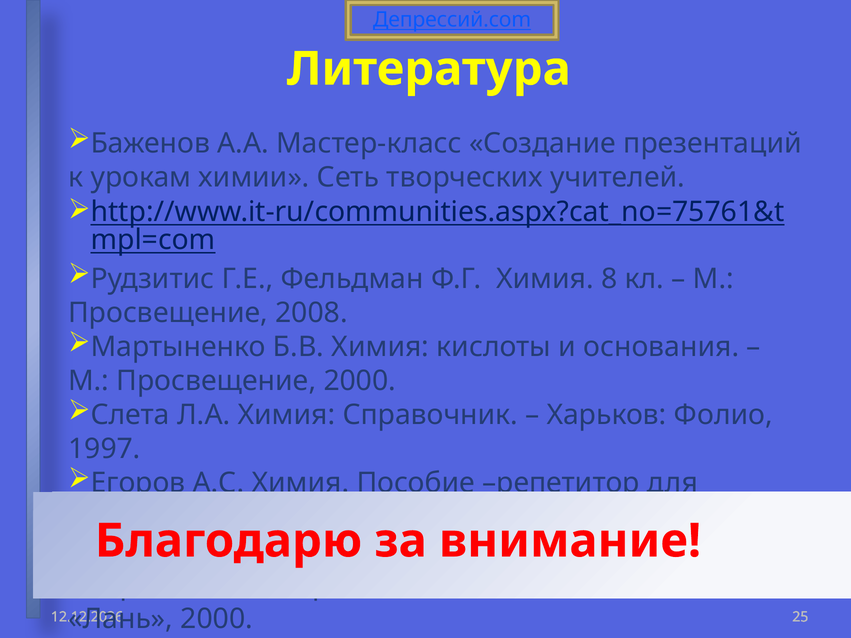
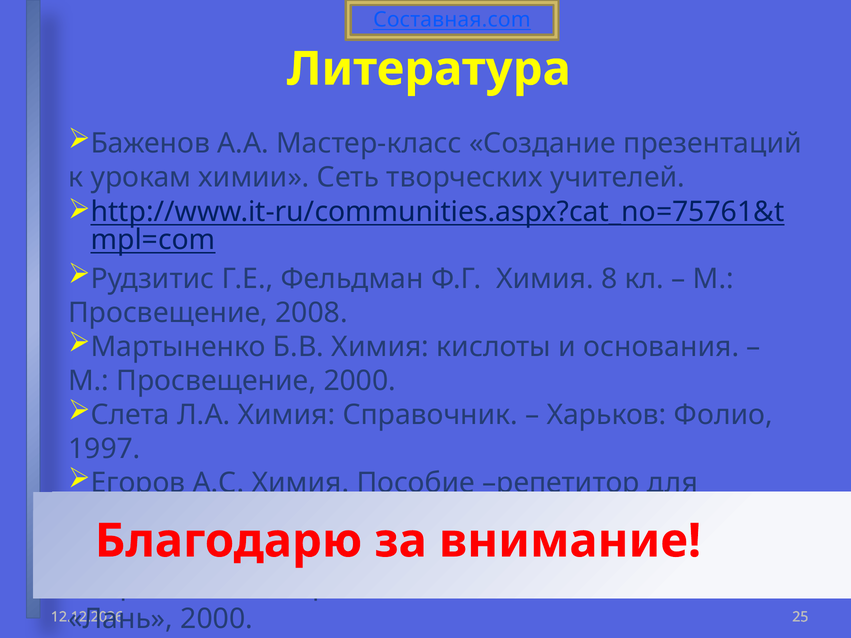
Депрессий.com: Депрессий.com -> Составная.com
